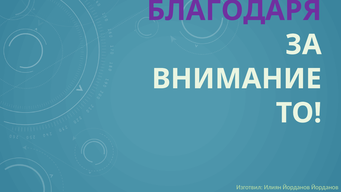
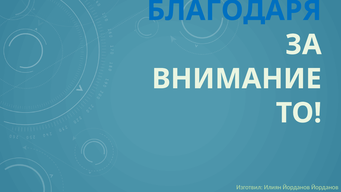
БЛАГОДАРЯ colour: purple -> blue
